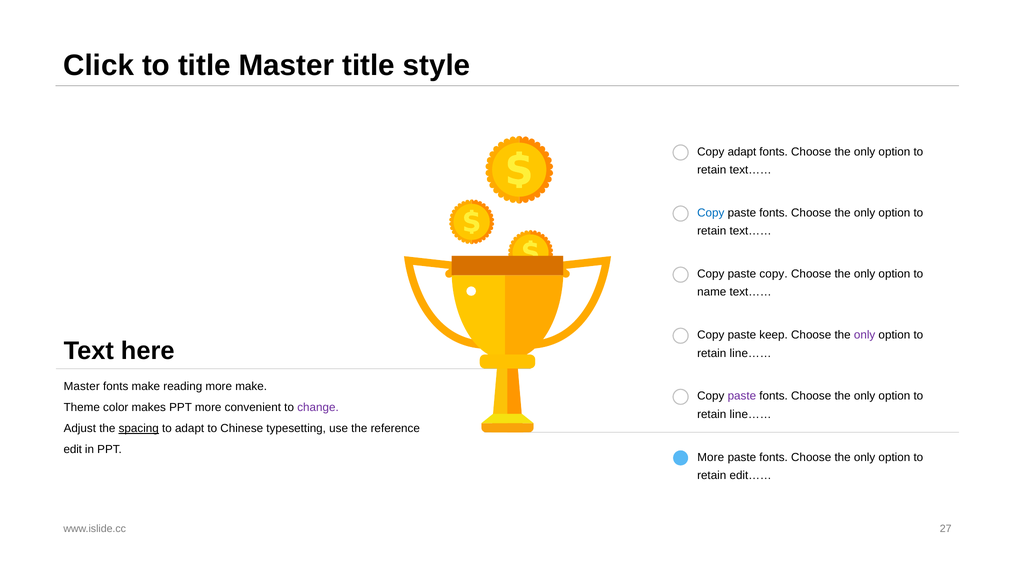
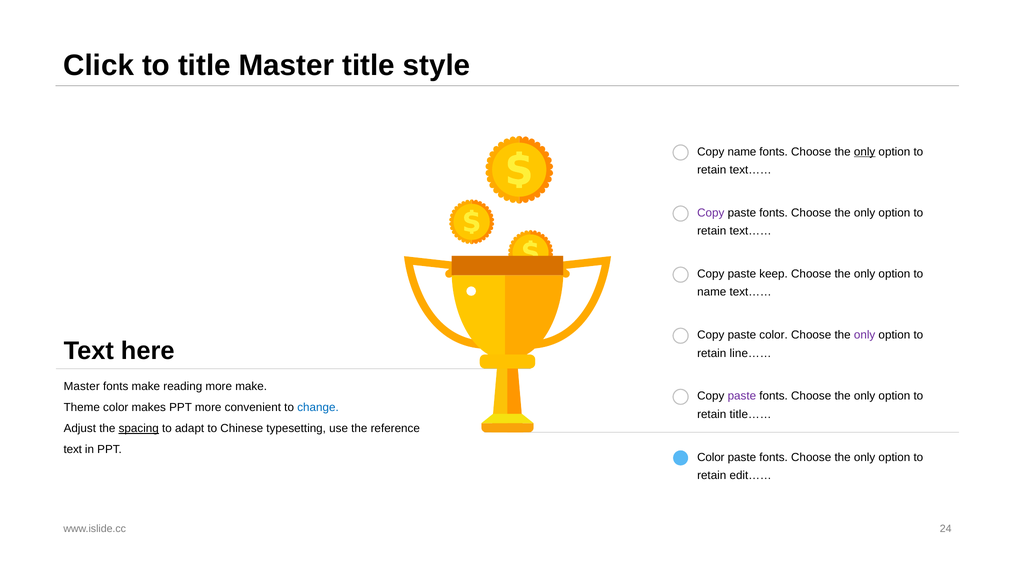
Copy adapt: adapt -> name
only at (865, 152) underline: none -> present
Copy at (711, 213) colour: blue -> purple
paste copy: copy -> keep
paste keep: keep -> color
change colour: purple -> blue
line…… at (751, 414): line…… -> title……
edit at (73, 449): edit -> text
More at (711, 457): More -> Color
27: 27 -> 24
